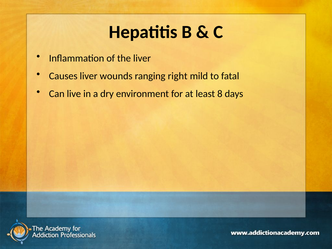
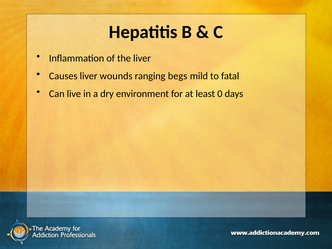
right: right -> begs
8: 8 -> 0
